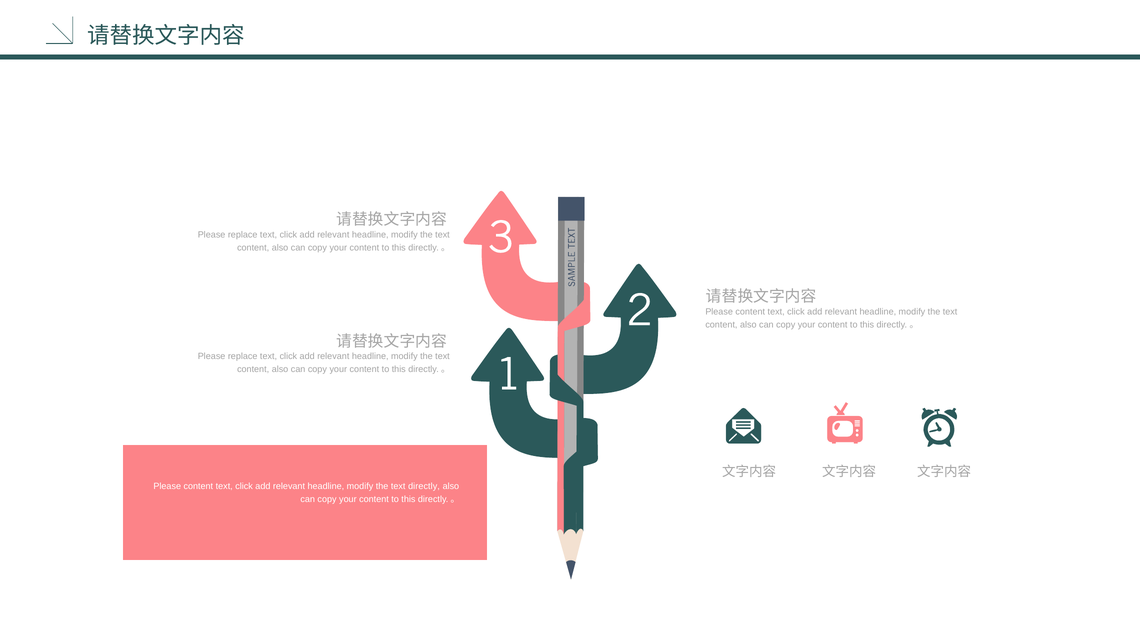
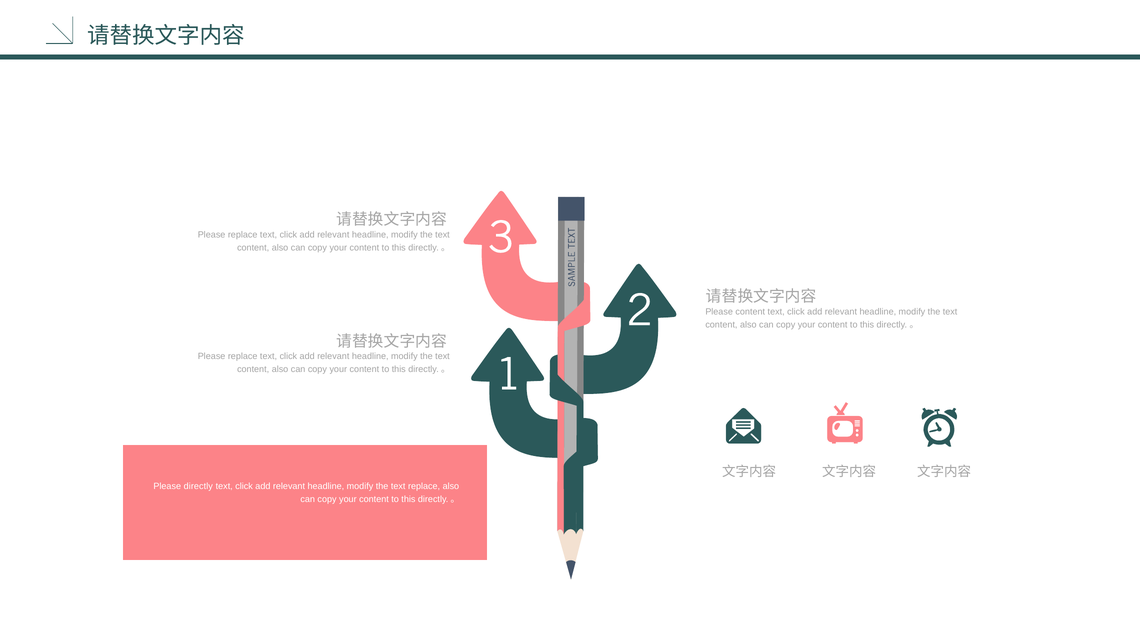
content at (198, 487): content -> directly
text directly: directly -> replace
